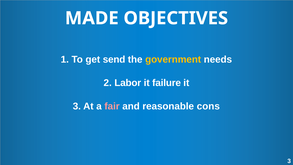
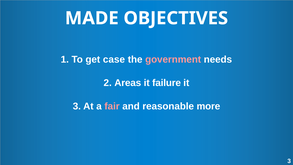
send: send -> case
government colour: yellow -> pink
Labor: Labor -> Areas
cons: cons -> more
